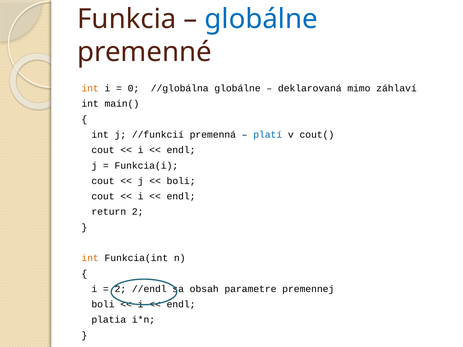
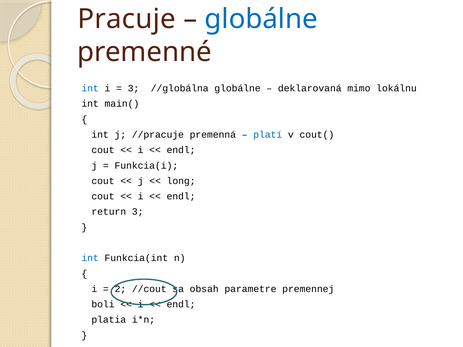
Funkcia: Funkcia -> Pracuje
int at (90, 88) colour: orange -> blue
0 at (133, 88): 0 -> 3
záhlaví: záhlaví -> lokálnu
//funkcií: //funkcií -> //pracuje
boli at (181, 181): boli -> long
return 2: 2 -> 3
int at (90, 258) colour: orange -> blue
//endl: //endl -> //cout
